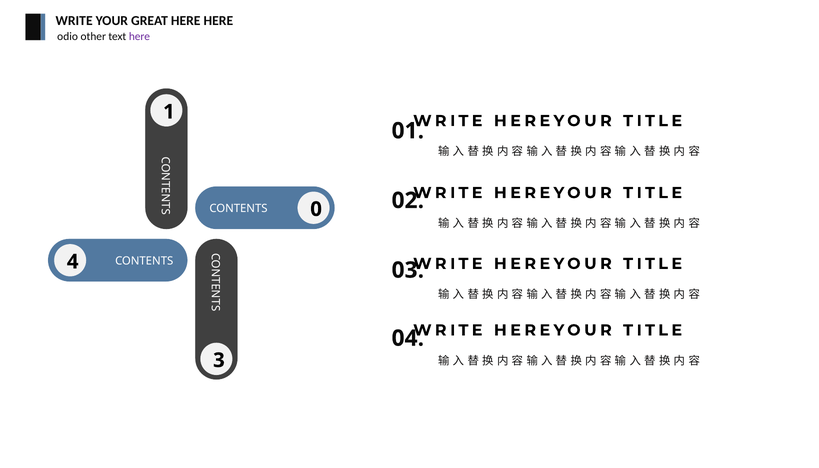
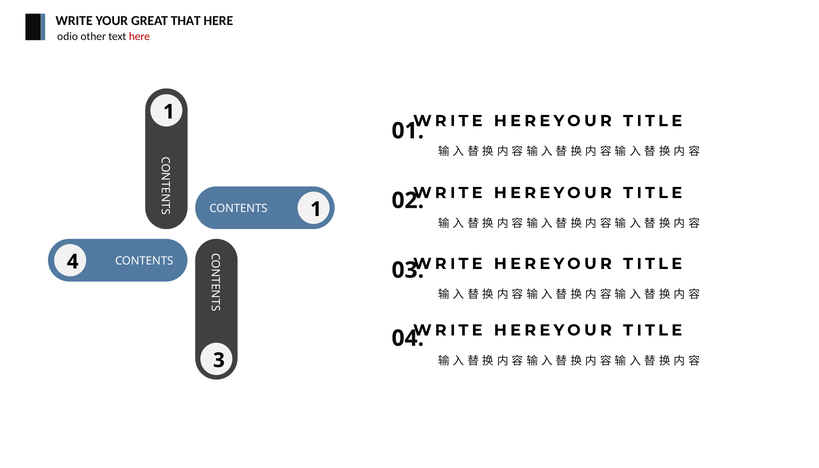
GREAT HERE: HERE -> THAT
here at (139, 36) colour: purple -> red
CONTENTS 0: 0 -> 1
